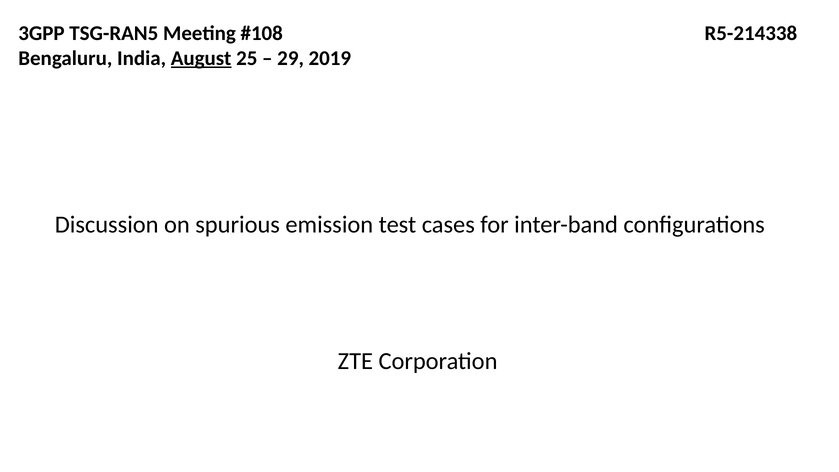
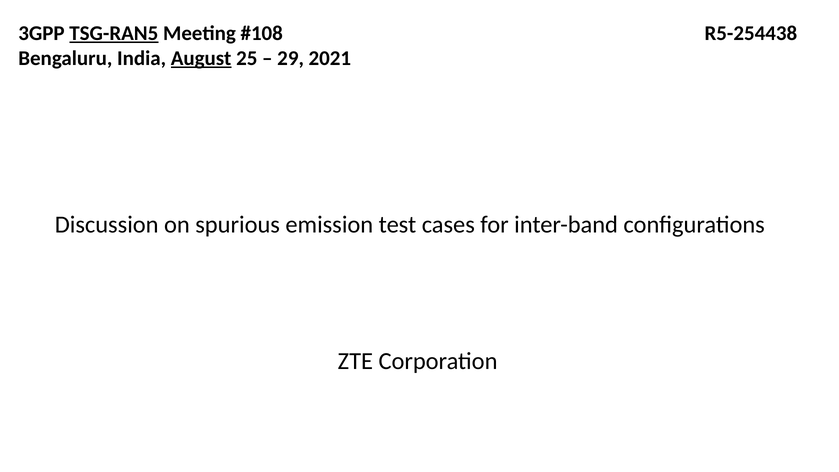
TSG-RAN5 underline: none -> present
R5-214338: R5-214338 -> R5-254438
2019: 2019 -> 2021
